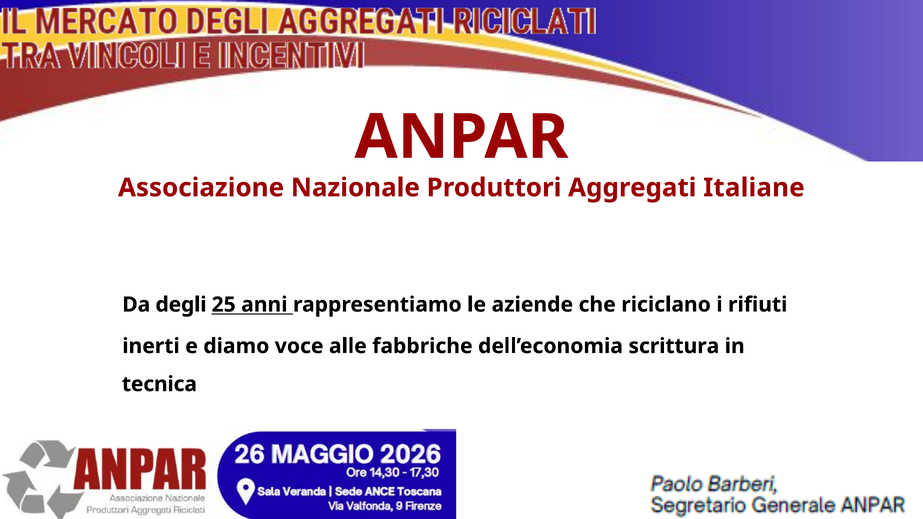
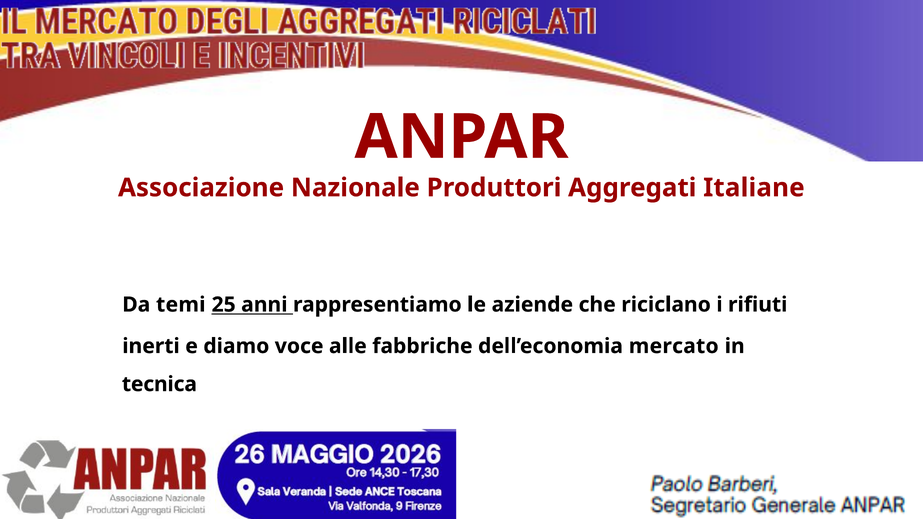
degli: degli -> temi
scrittura: scrittura -> mercato
